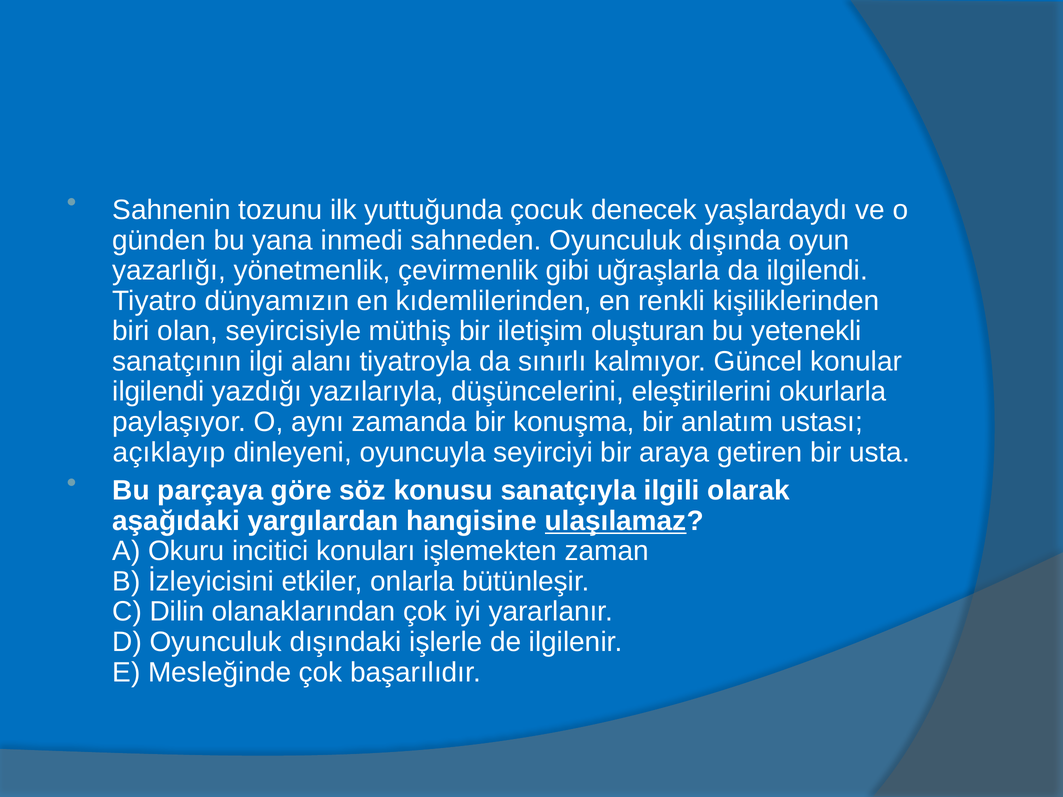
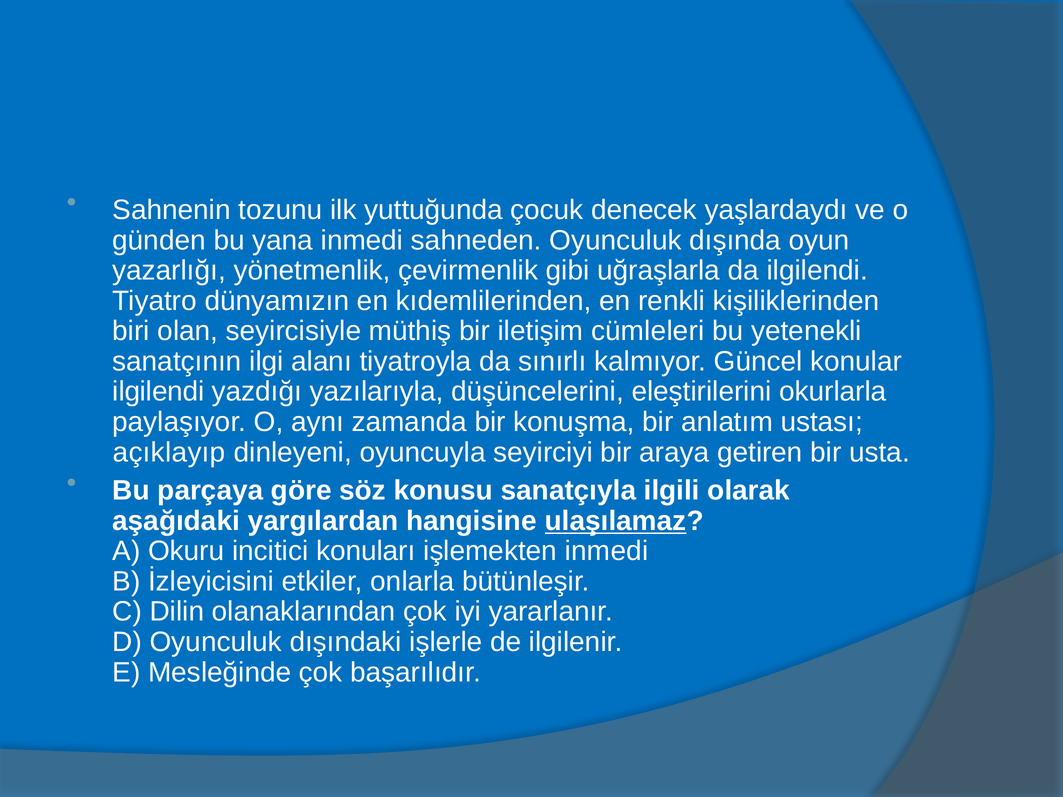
oluşturan: oluşturan -> cümleleri
işlemekten zaman: zaman -> inmedi
